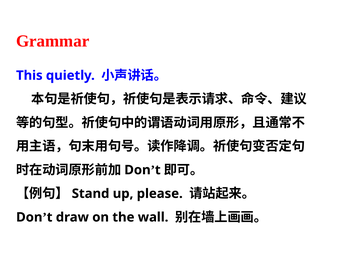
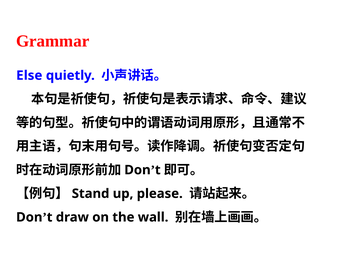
This: This -> Else
